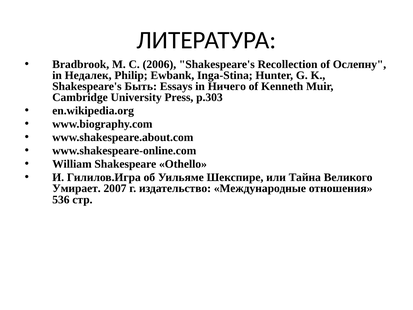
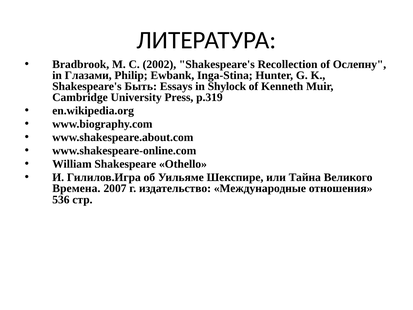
2006: 2006 -> 2002
Недалек: Недалек -> Глазами
Ничего: Ничего -> Shylock
p.303: p.303 -> p.319
Умирает: Умирает -> Времена
